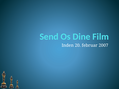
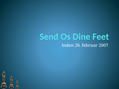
Film: Film -> Feet
